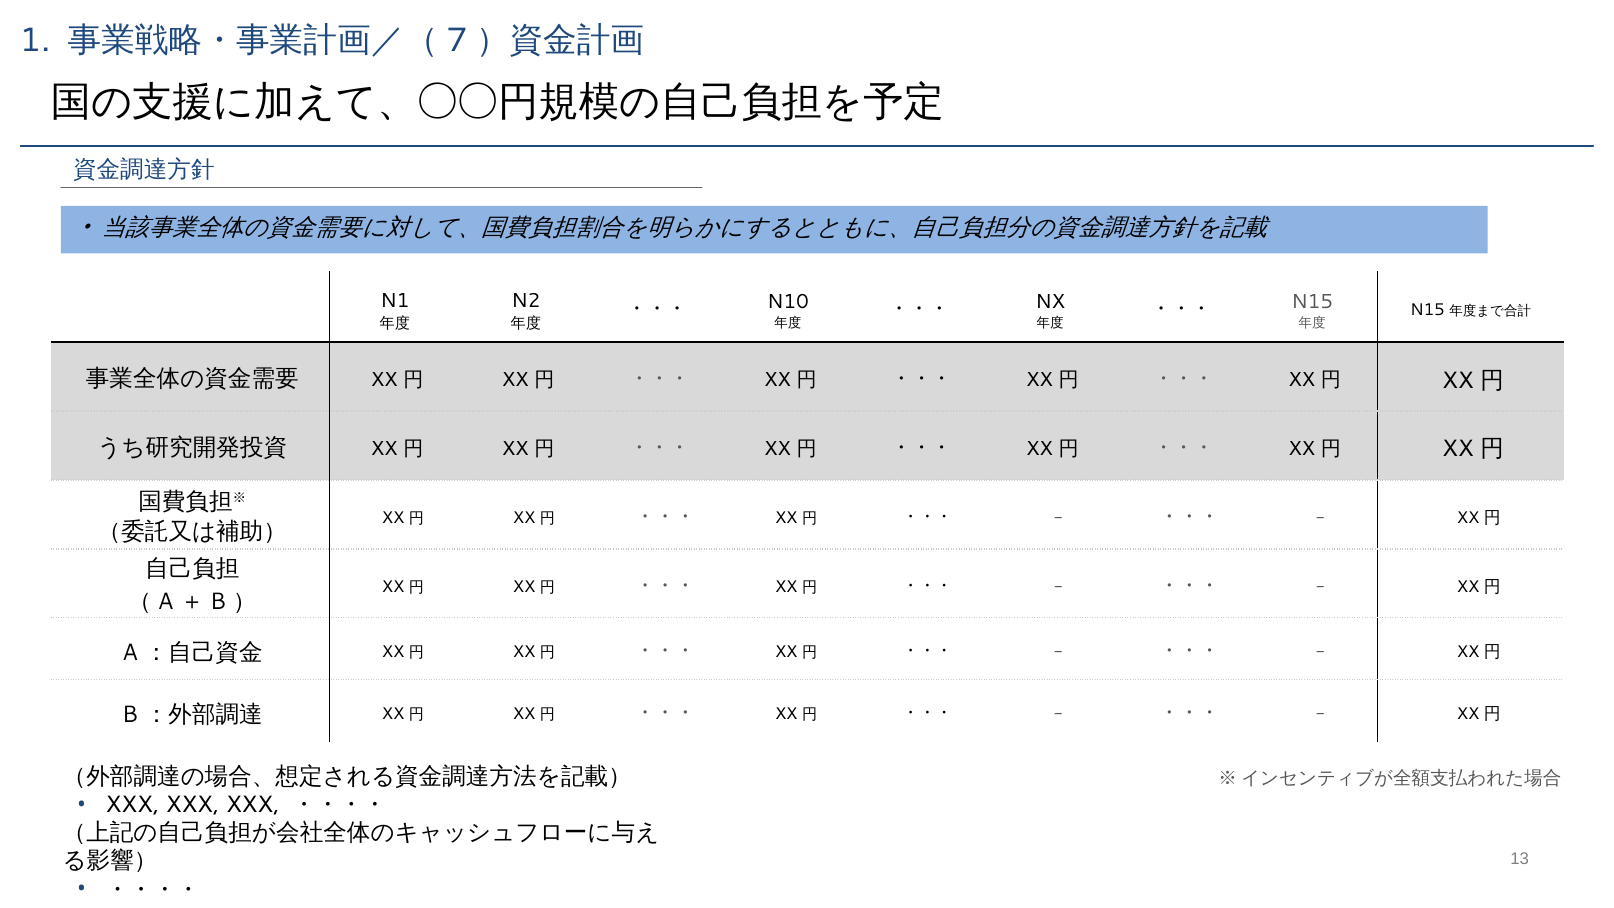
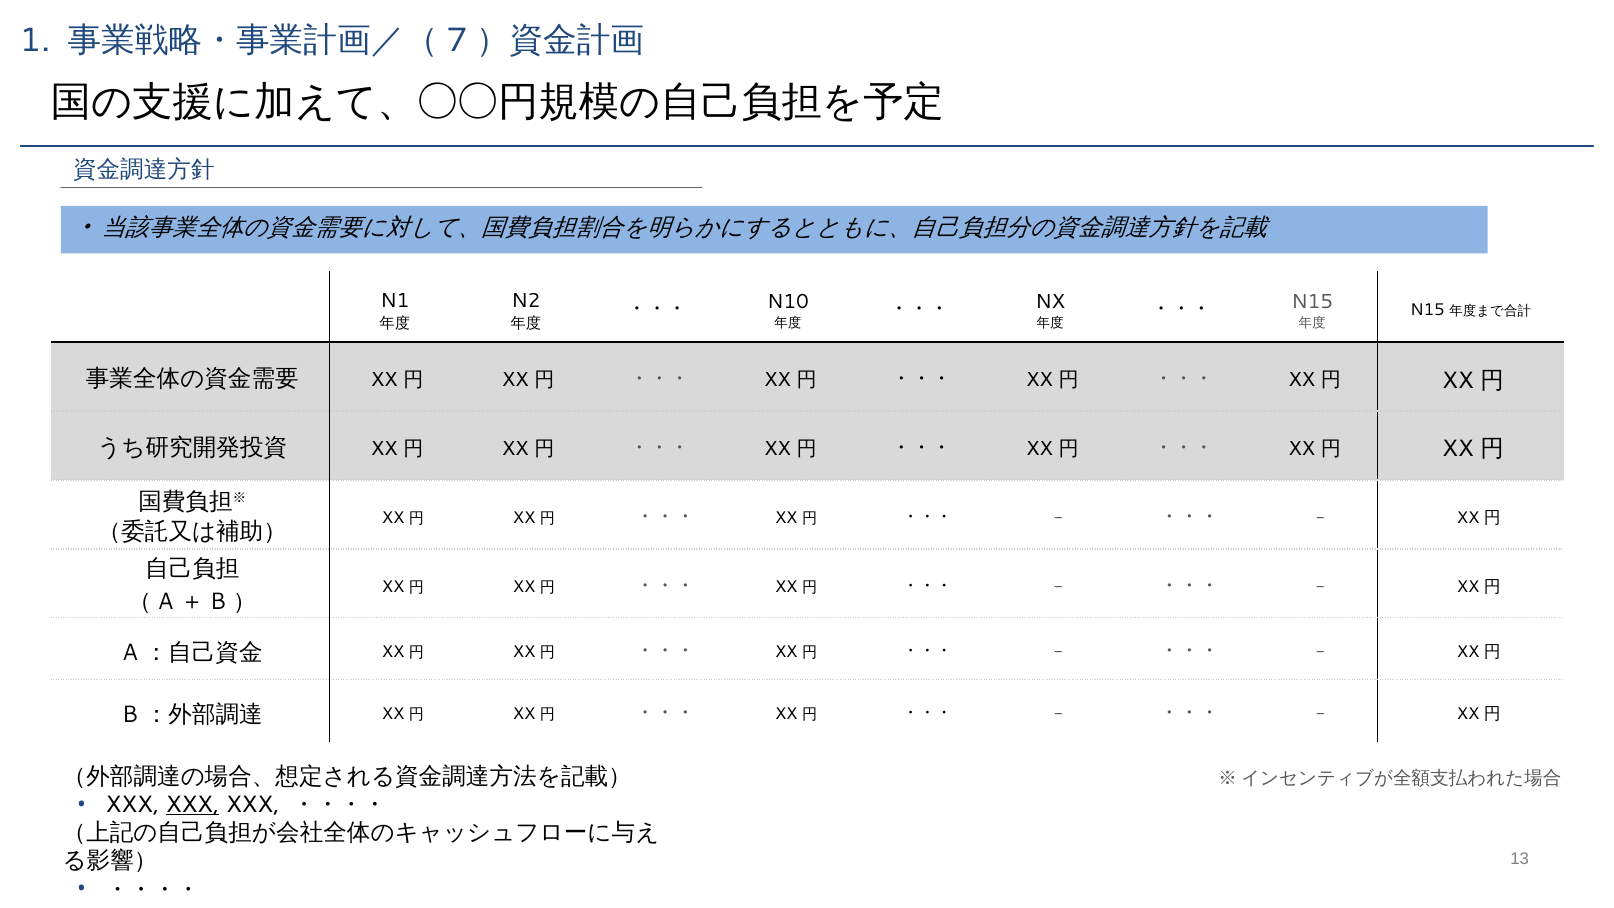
XXX at (193, 804) underline: none -> present
